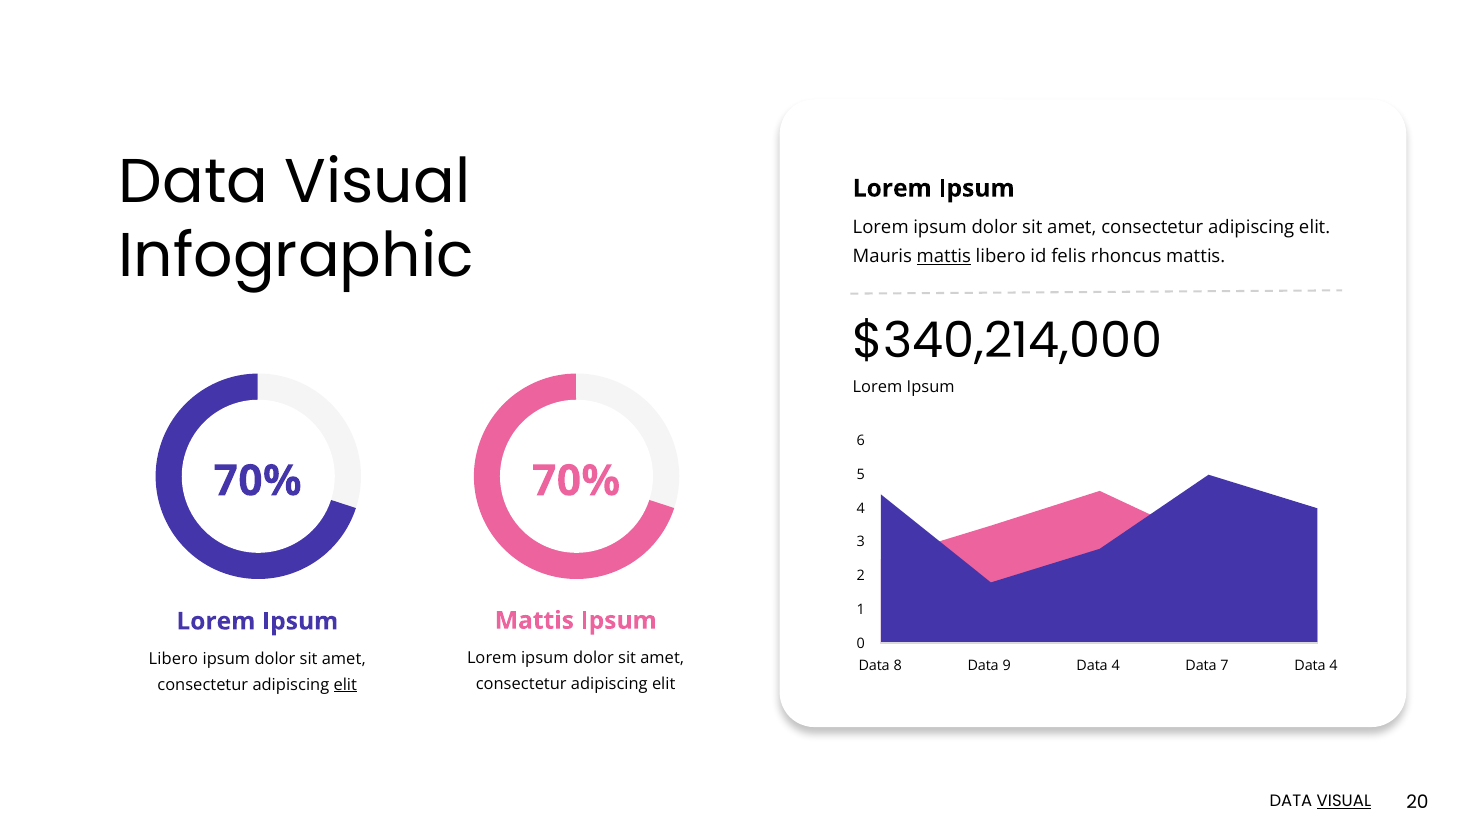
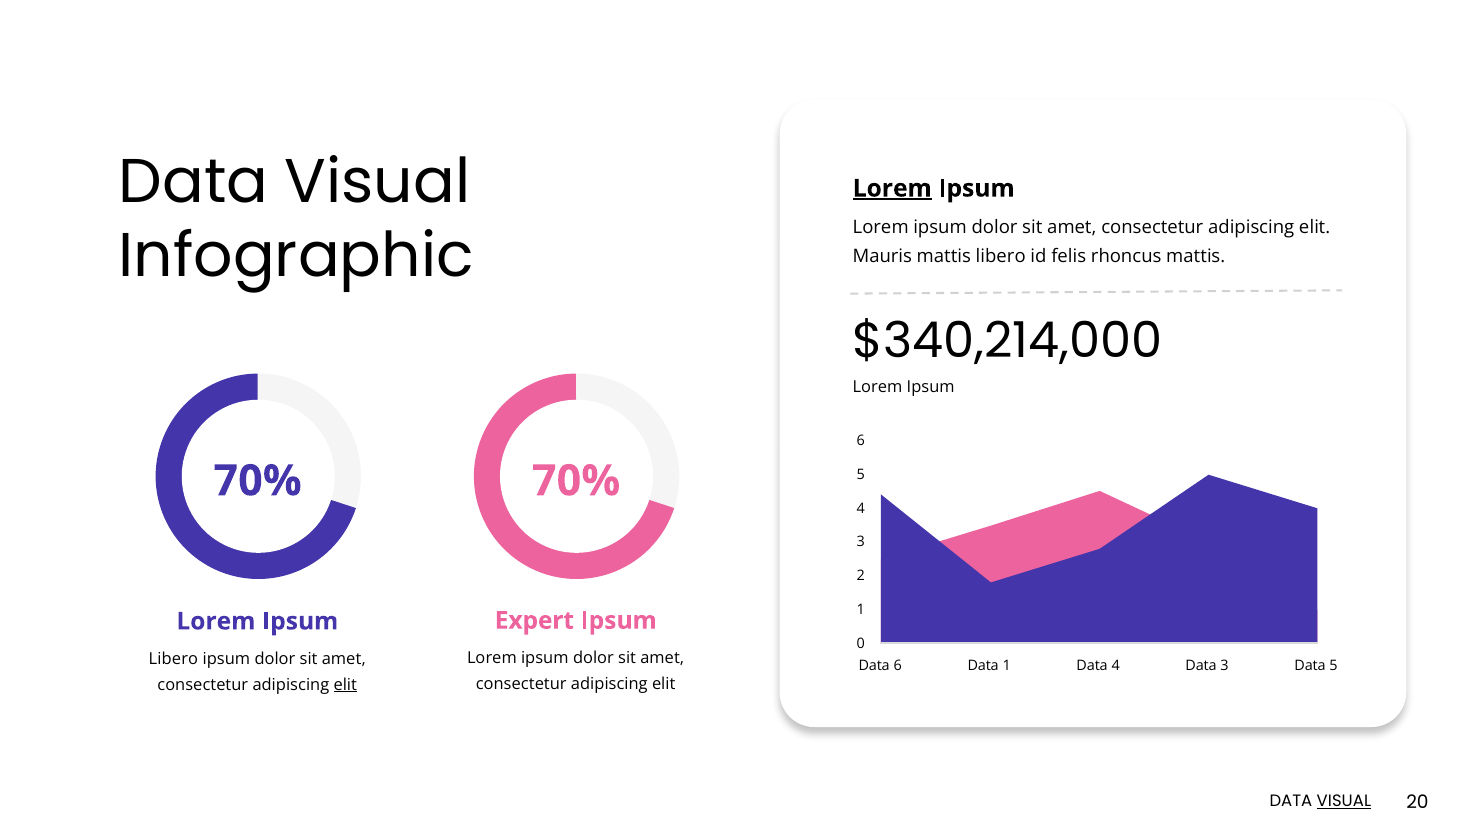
Lorem at (892, 188) underline: none -> present
mattis at (944, 256) underline: present -> none
Mattis at (534, 620): Mattis -> Expert
Data 8: 8 -> 6
Data 9: 9 -> 1
Data 7: 7 -> 3
4 at (1334, 666): 4 -> 5
